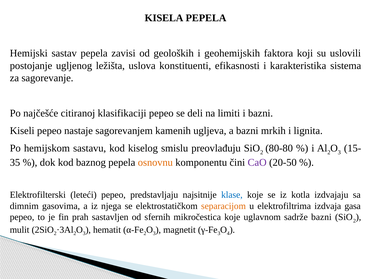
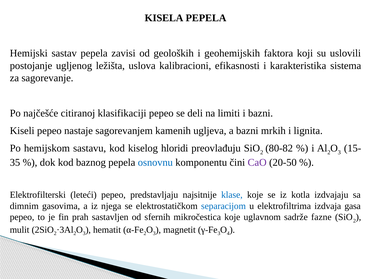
konstituenti: konstituenti -> kalibracioni
smislu: smislu -> hloridi
80-80: 80-80 -> 80-82
osnovnu colour: orange -> blue
separacijom colour: orange -> blue
sadrže bazni: bazni -> fazne
